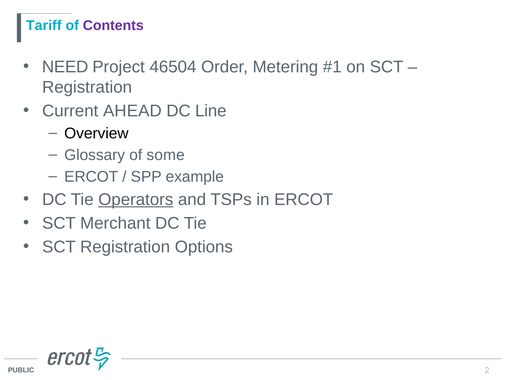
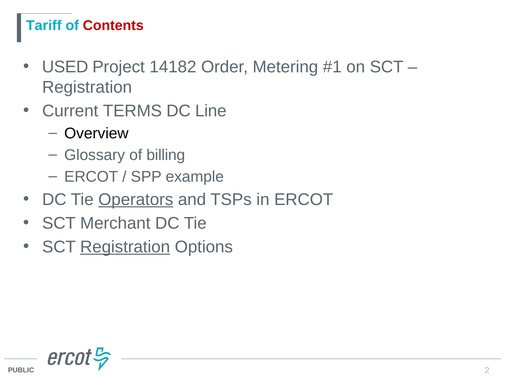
Contents colour: purple -> red
NEED: NEED -> USED
46504: 46504 -> 14182
AHEAD: AHEAD -> TERMS
some: some -> billing
Registration at (125, 246) underline: none -> present
